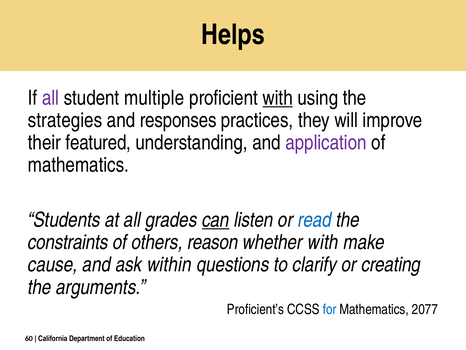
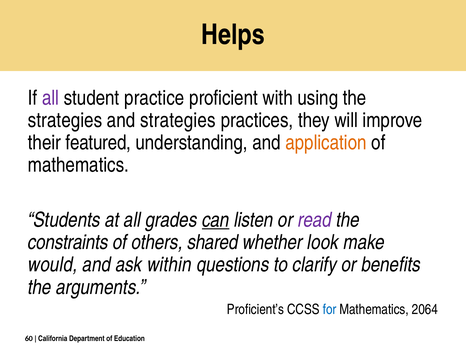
multiple: multiple -> practice
with at (278, 98) underline: present -> none
and responses: responses -> strategies
application colour: purple -> orange
read colour: blue -> purple
reason: reason -> shared
whether with: with -> look
cause: cause -> would
creating: creating -> benefits
2077: 2077 -> 2064
